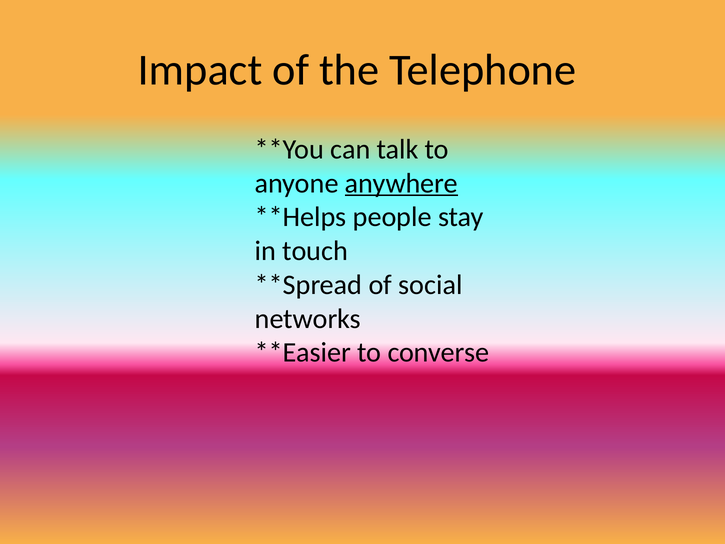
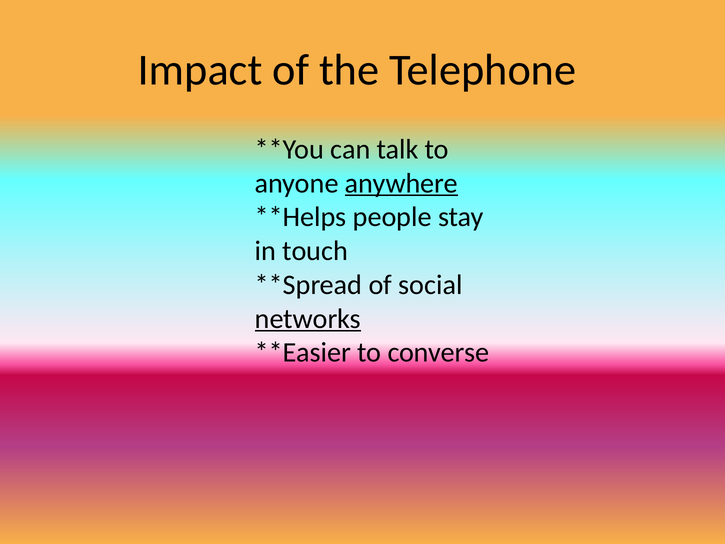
networks underline: none -> present
